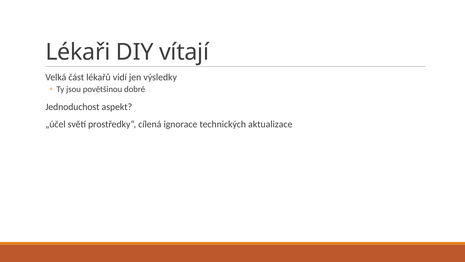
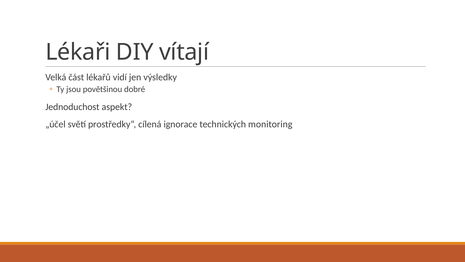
aktualizace: aktualizace -> monitoring
